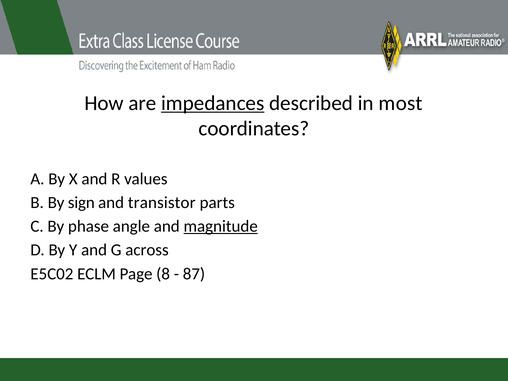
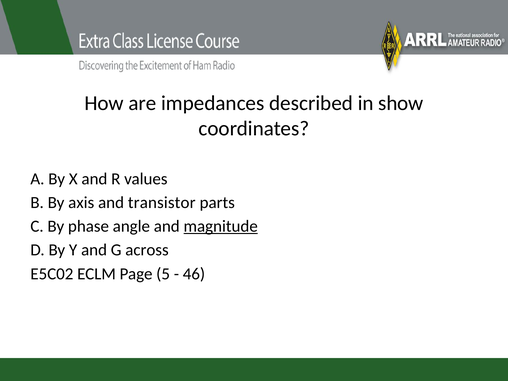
impedances underline: present -> none
most: most -> show
sign: sign -> axis
8: 8 -> 5
87: 87 -> 46
